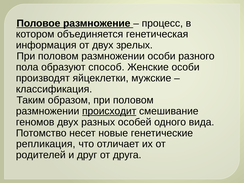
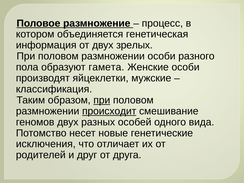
способ: способ -> гамета
при at (102, 100) underline: none -> present
репликация: репликация -> исключения
